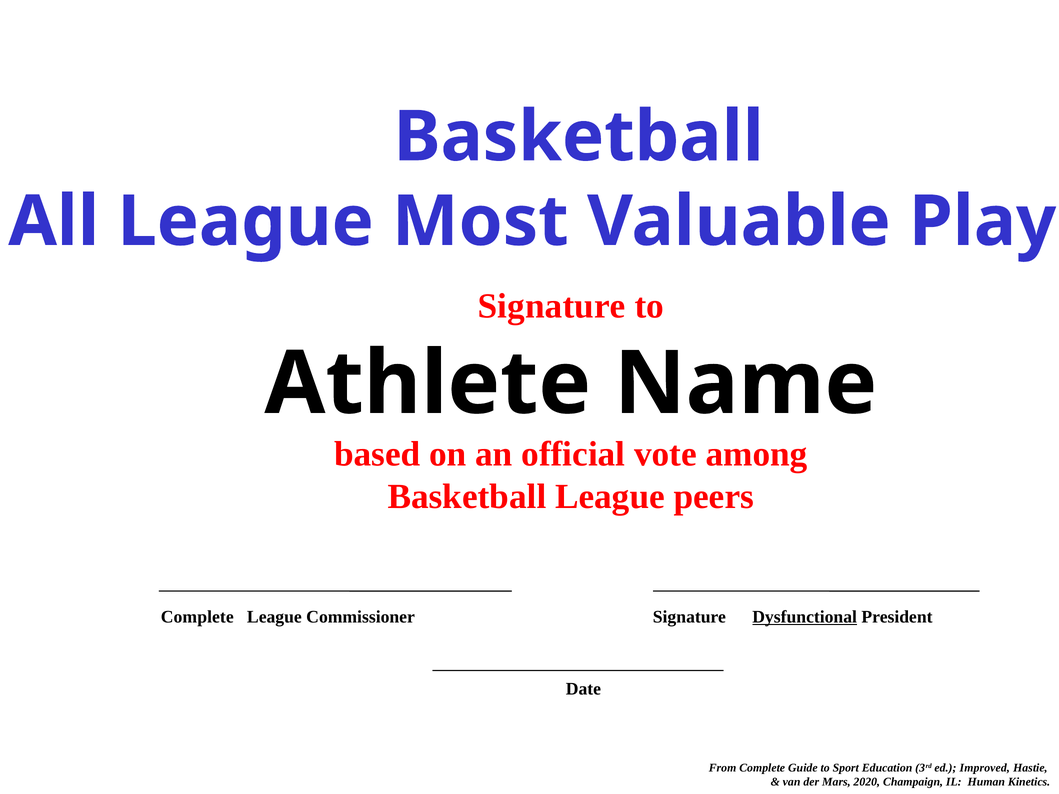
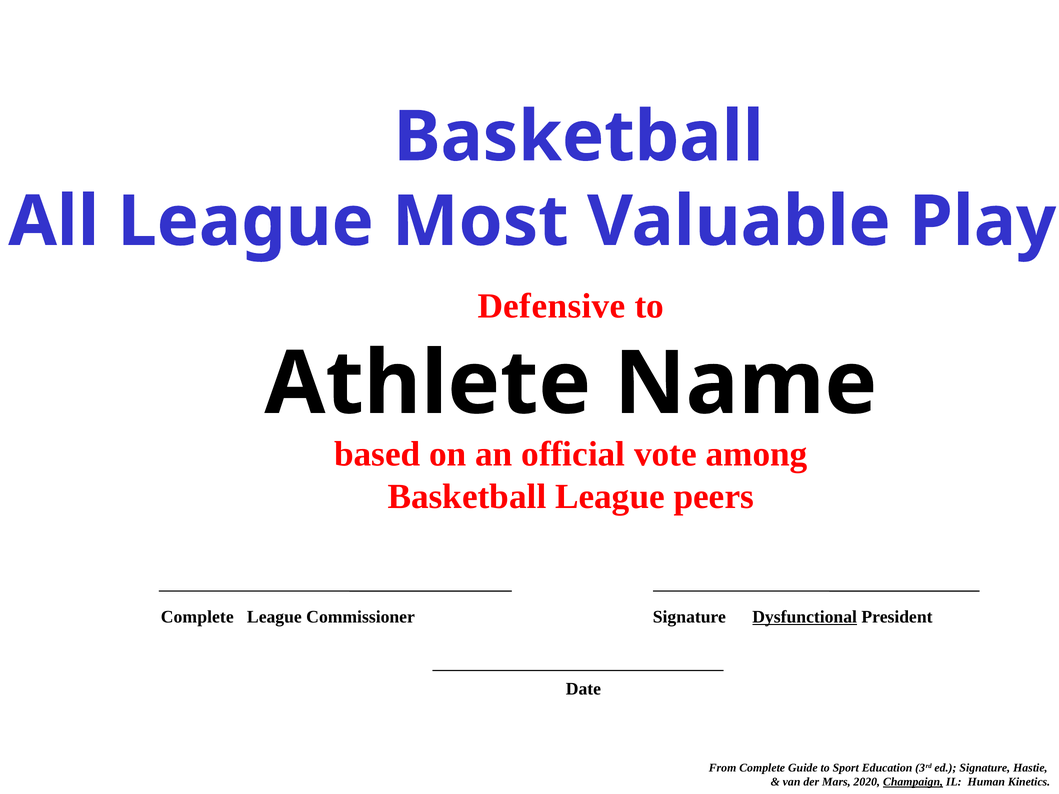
Signature at (552, 306): Signature -> Defensive
ed Improved: Improved -> Signature
Champaign underline: none -> present
